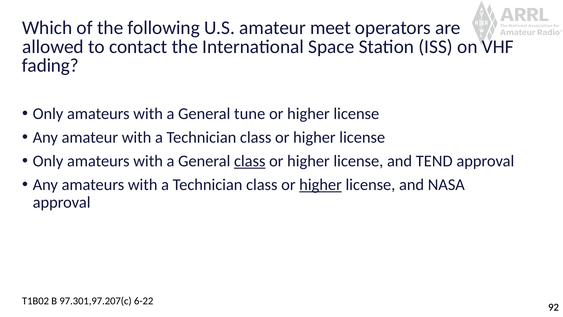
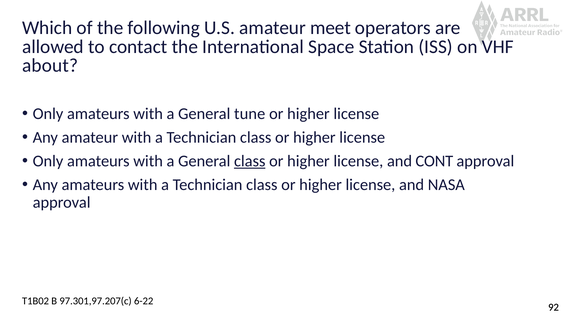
fading: fading -> about
TEND: TEND -> CONT
higher at (321, 184) underline: present -> none
